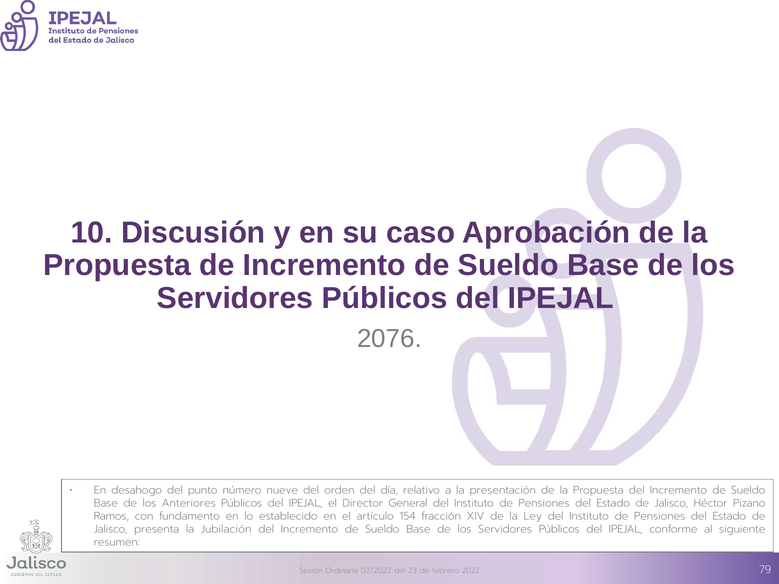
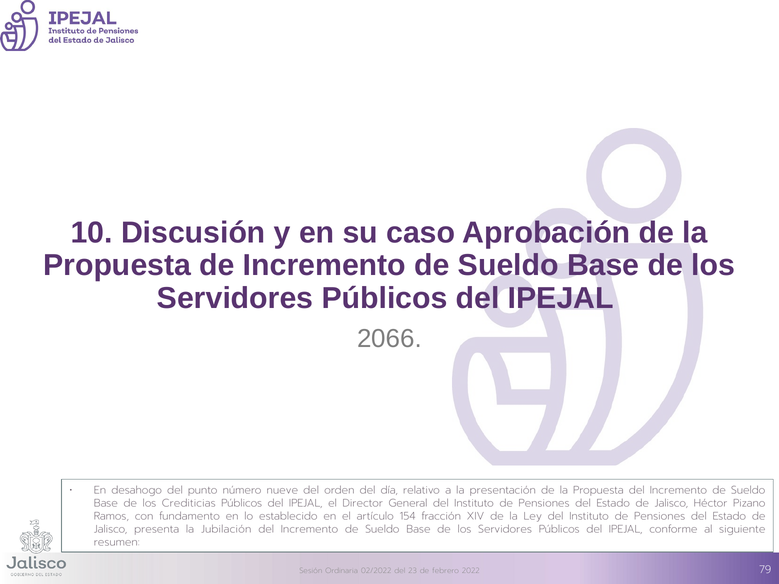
2076: 2076 -> 2066
Anteriores: Anteriores -> Crediticias
